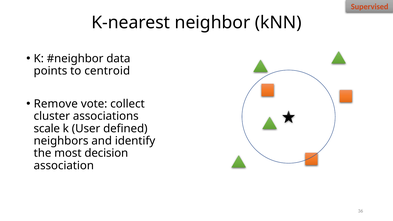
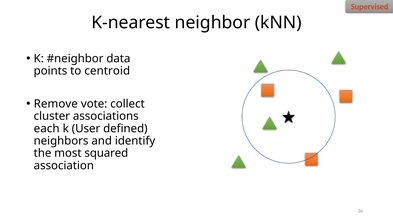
scale: scale -> each
decision: decision -> squared
